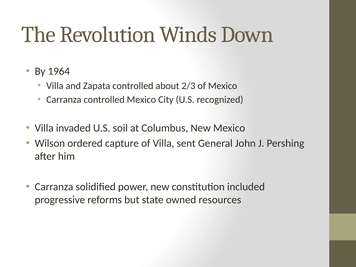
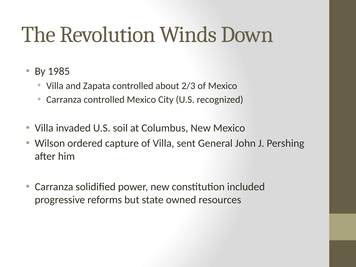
1964: 1964 -> 1985
